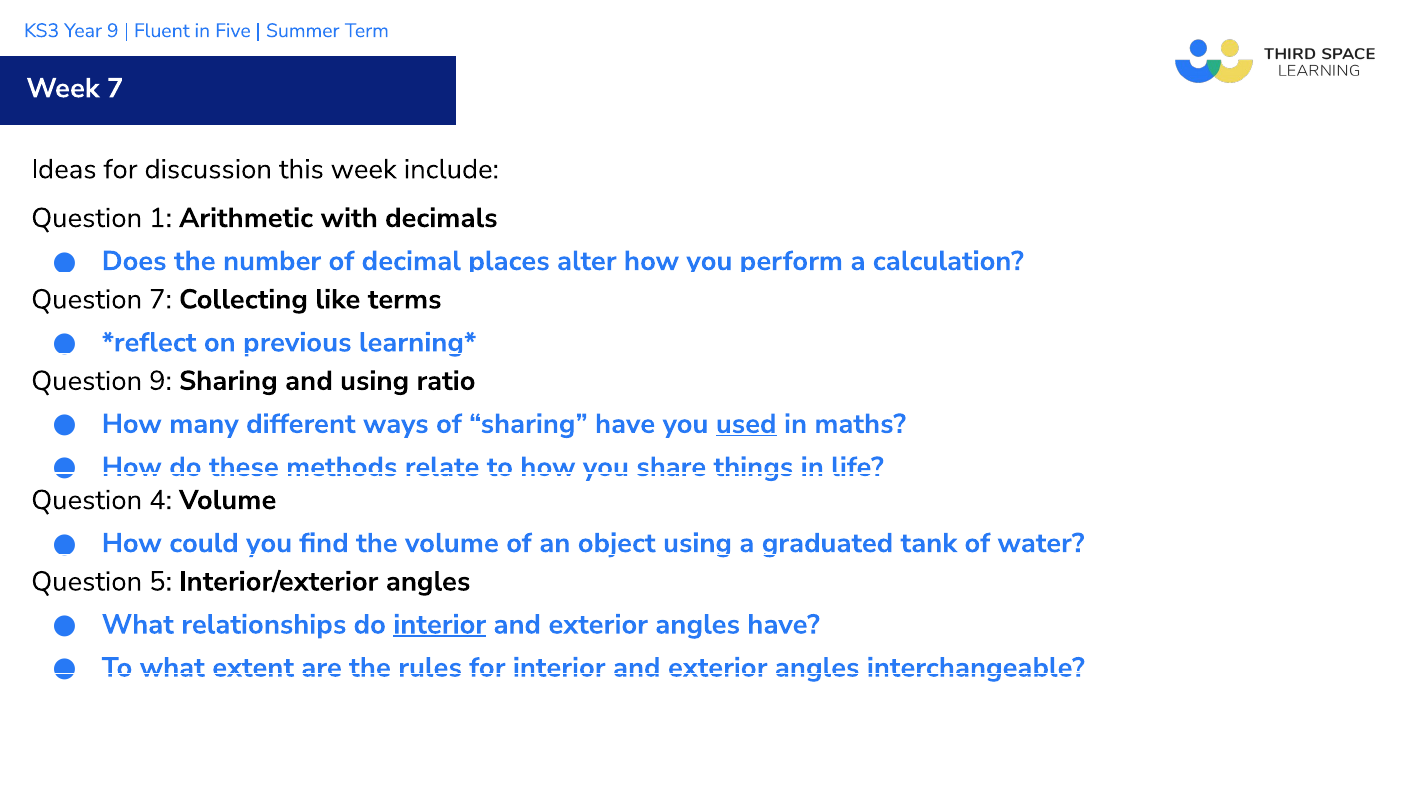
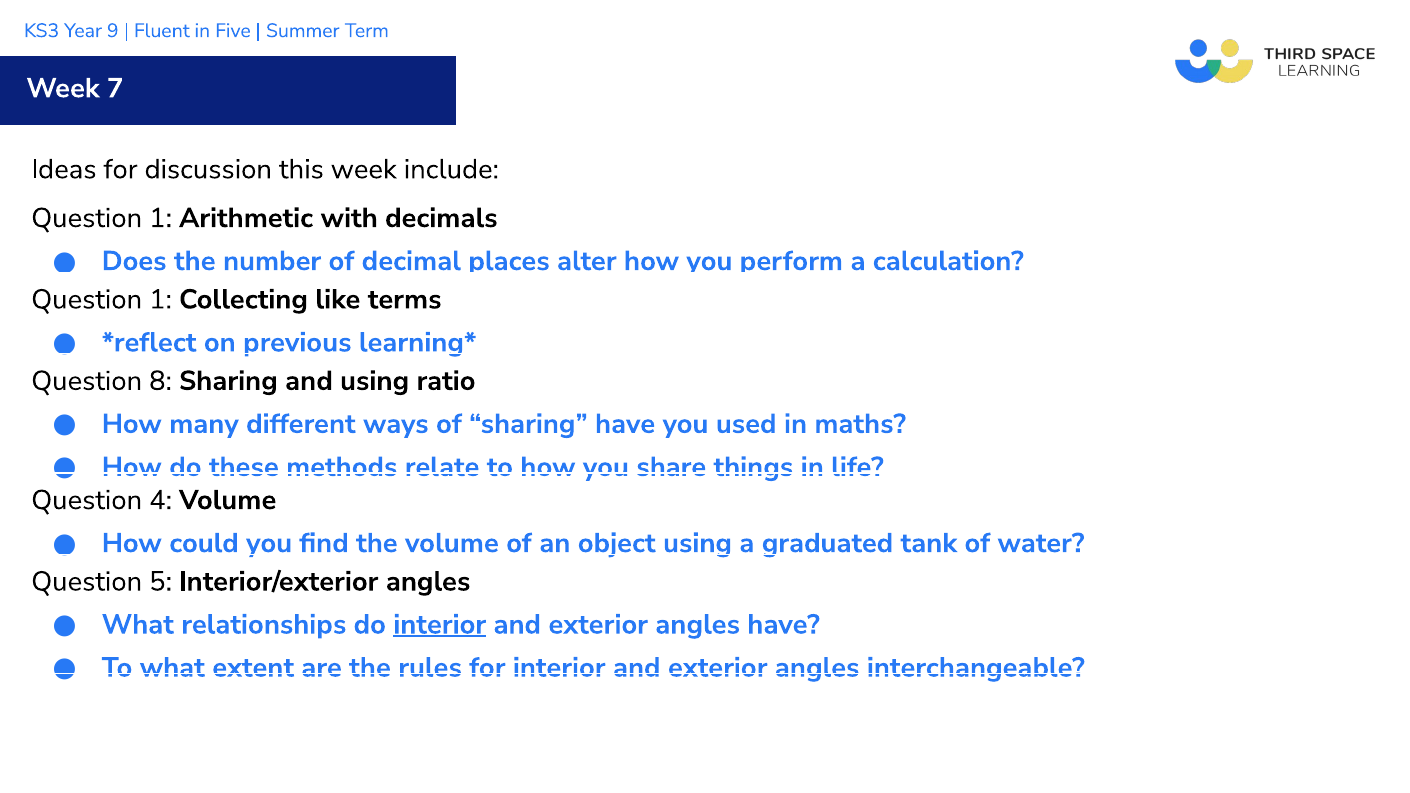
7 at (160, 299): 7 -> 1
Question 9: 9 -> 8
used underline: present -> none
